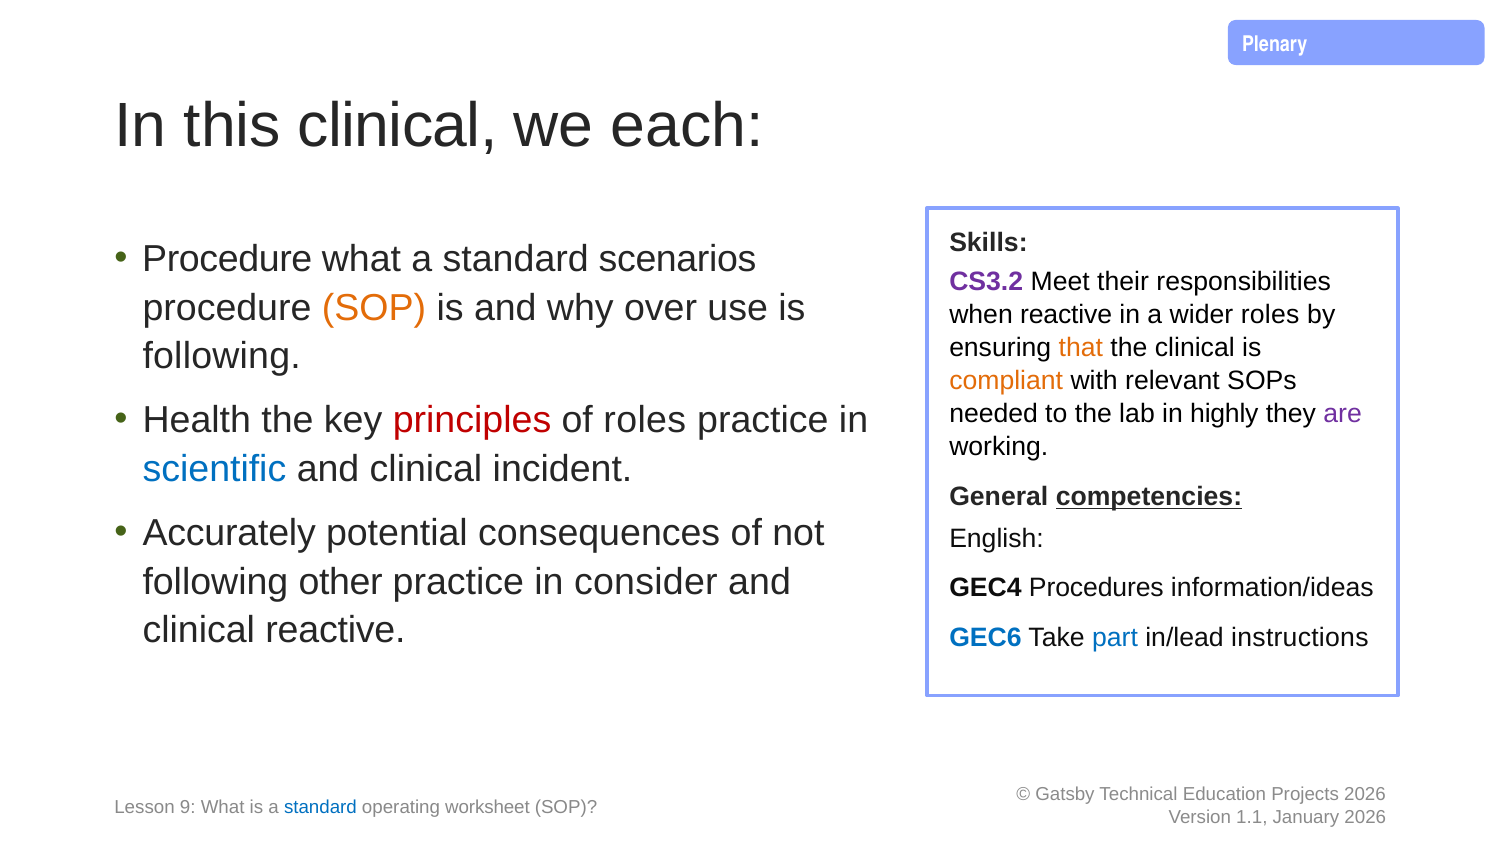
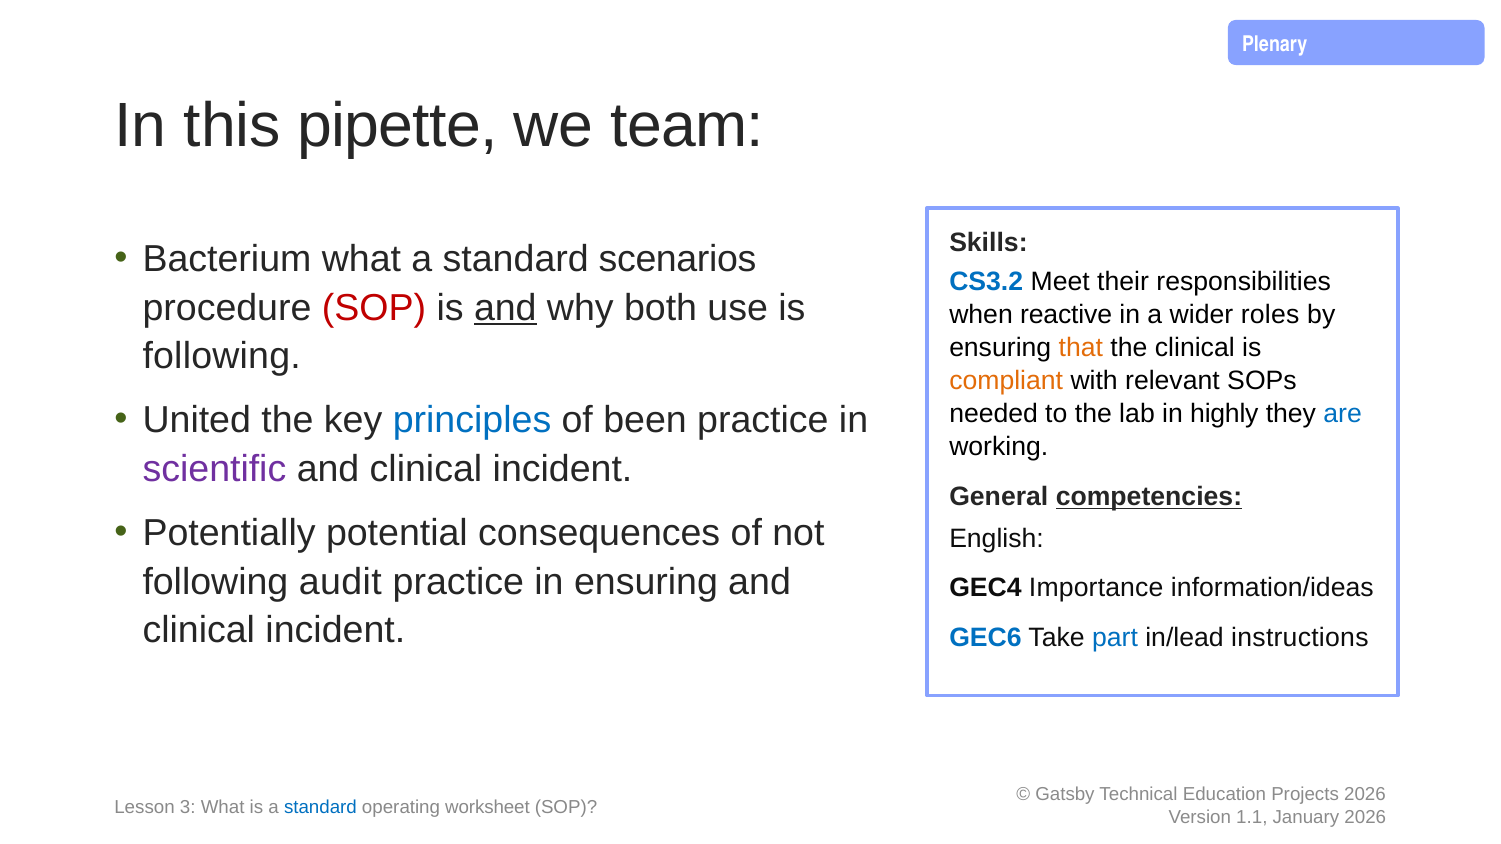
this clinical: clinical -> pipette
each: each -> team
Procedure at (227, 259): Procedure -> Bacterium
CS3.2 colour: purple -> blue
SOP at (374, 308) colour: orange -> red
and at (505, 308) underline: none -> present
over: over -> both
are colour: purple -> blue
Health: Health -> United
principles colour: red -> blue
of roles: roles -> been
scientific colour: blue -> purple
Accurately: Accurately -> Potentially
other: other -> audit
in consider: consider -> ensuring
Procedures: Procedures -> Importance
reactive at (335, 631): reactive -> incident
9: 9 -> 3
